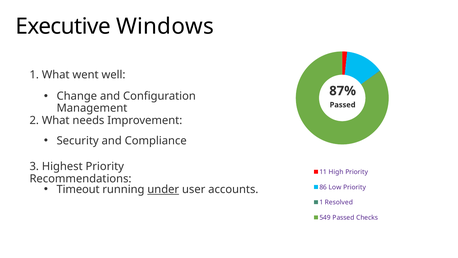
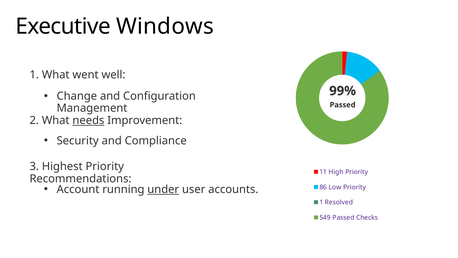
87%: 87% -> 99%
needs underline: none -> present
Timeout: Timeout -> Account
